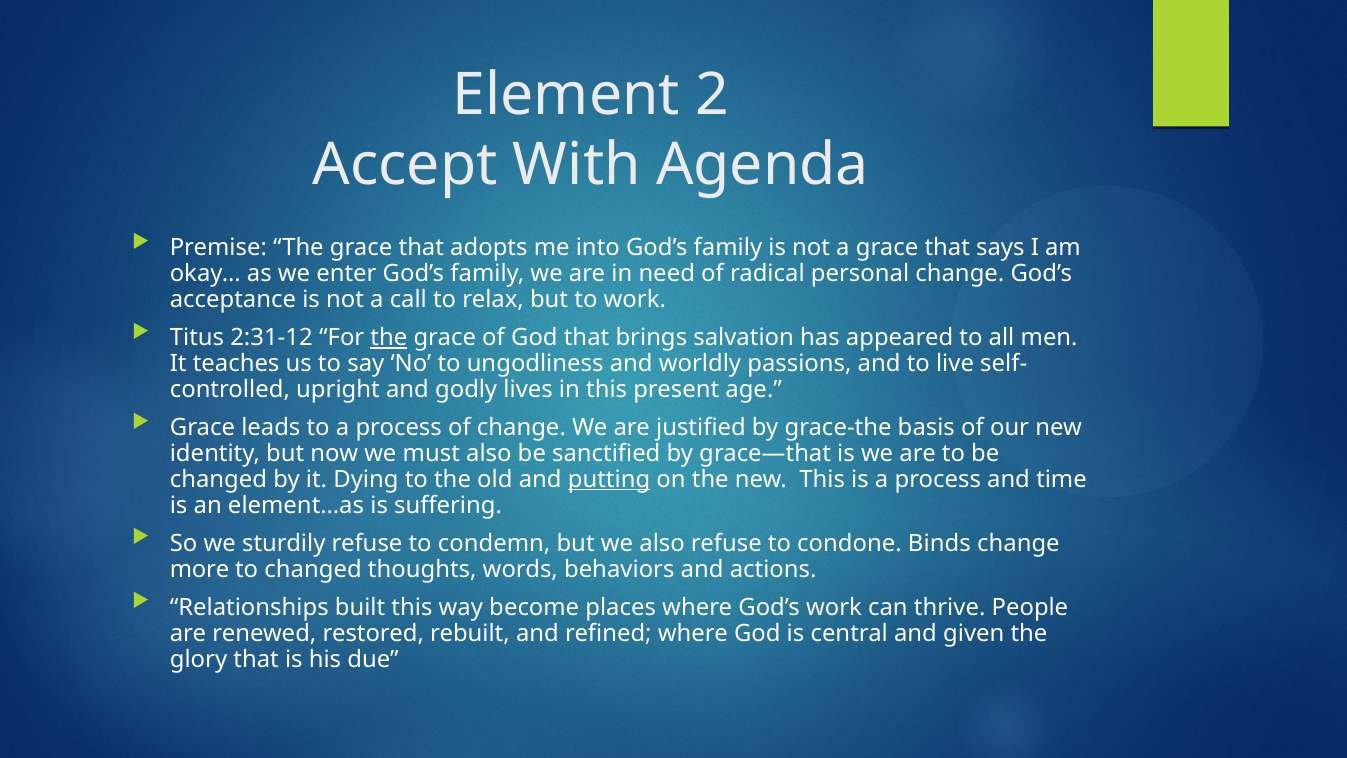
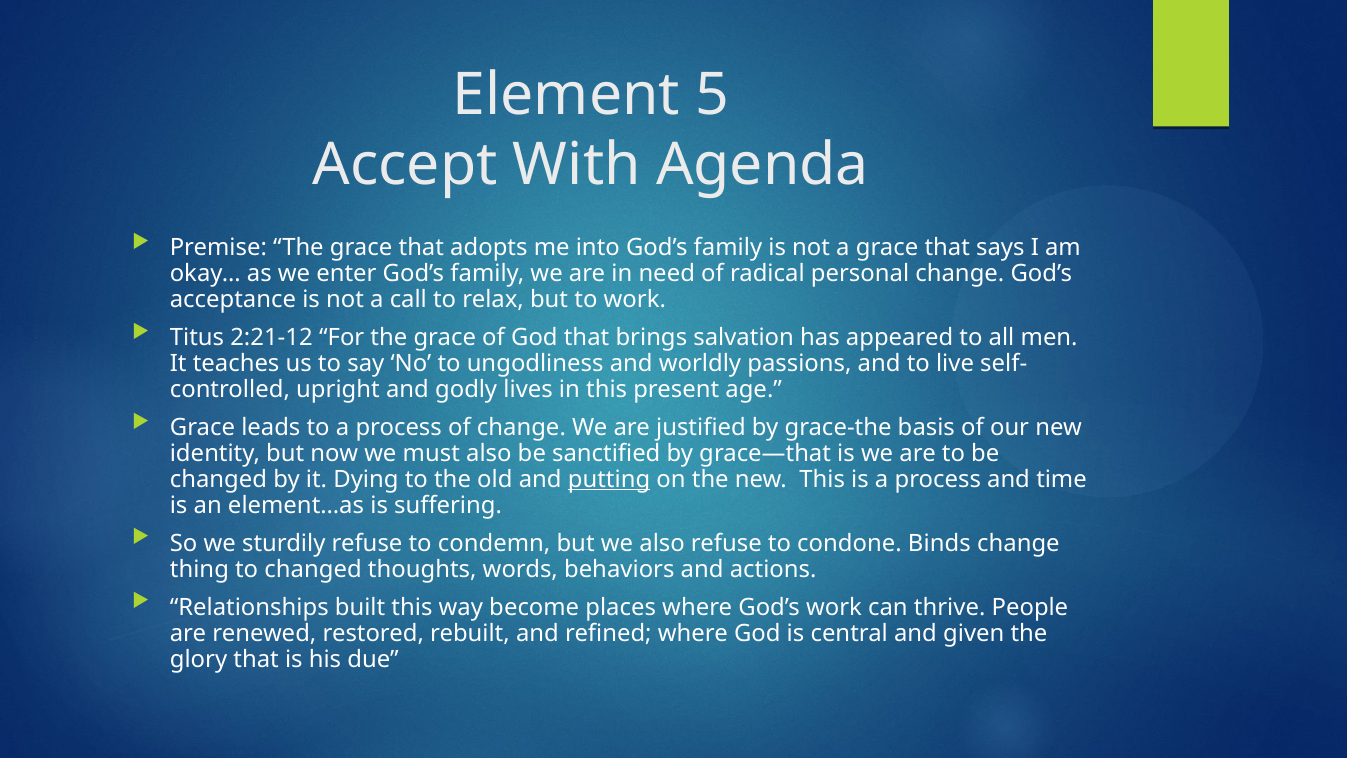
2: 2 -> 5
2:31-12: 2:31-12 -> 2:21-12
the at (389, 338) underline: present -> none
more: more -> thing
